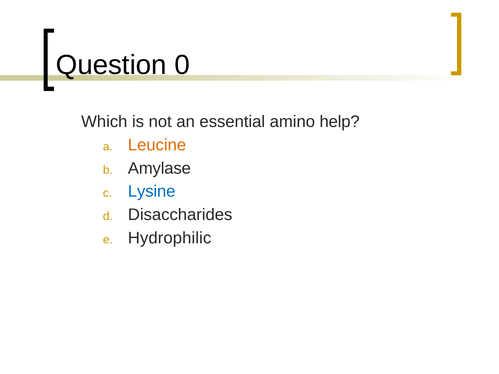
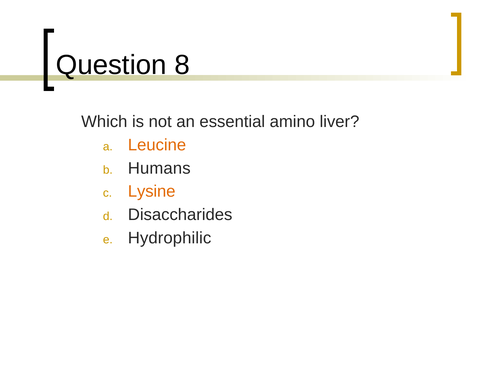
0: 0 -> 8
help: help -> liver
Amylase: Amylase -> Humans
Lysine colour: blue -> orange
